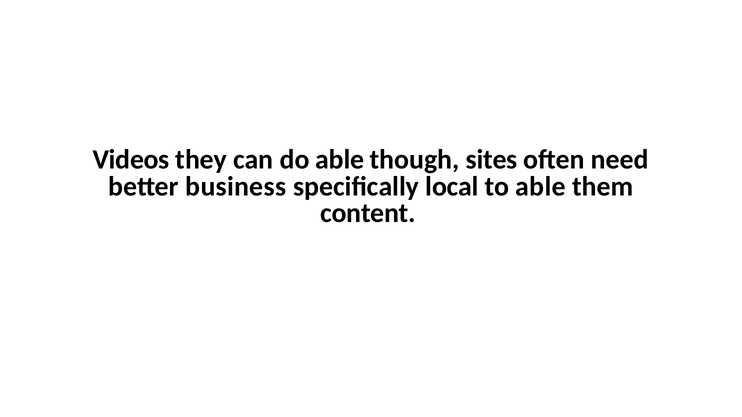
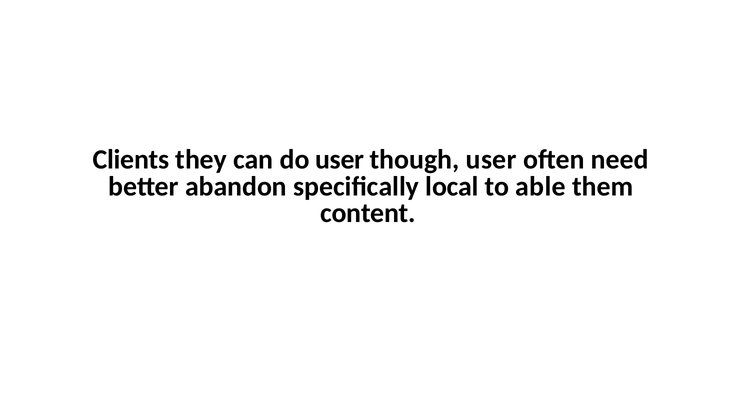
Videos: Videos -> Clients
do able: able -> user
though sites: sites -> user
business: business -> abandon
